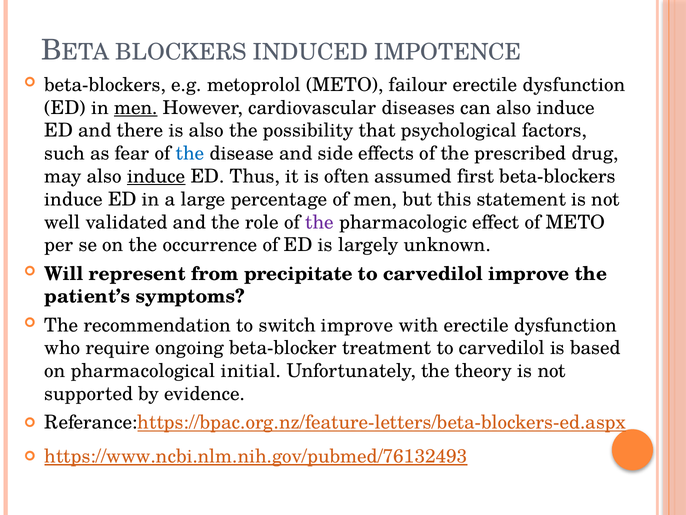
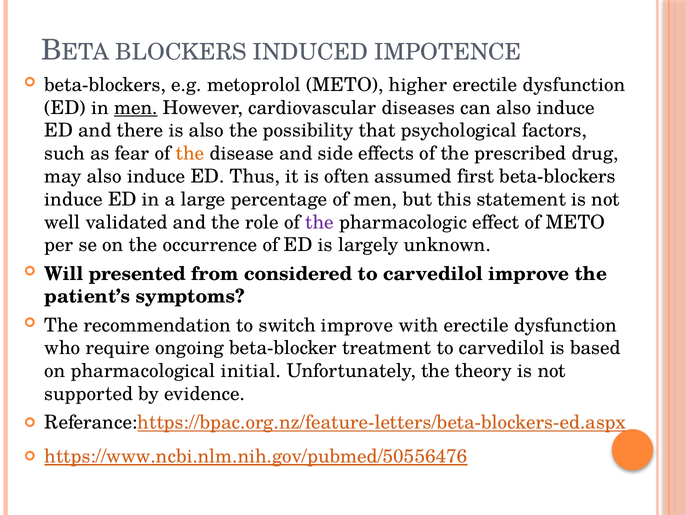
failour: failour -> higher
the at (190, 153) colour: blue -> orange
induce at (156, 176) underline: present -> none
represent: represent -> presented
precipitate: precipitate -> considered
https://www.ncbi.nlm.nih.gov/pubmed/76132493: https://www.ncbi.nlm.nih.gov/pubmed/76132493 -> https://www.ncbi.nlm.nih.gov/pubmed/50556476
